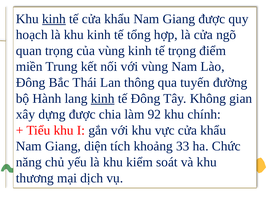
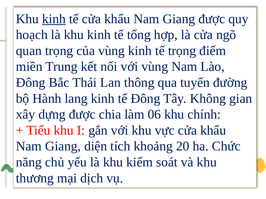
kinh at (103, 99) underline: present -> none
92: 92 -> 06
33: 33 -> 20
